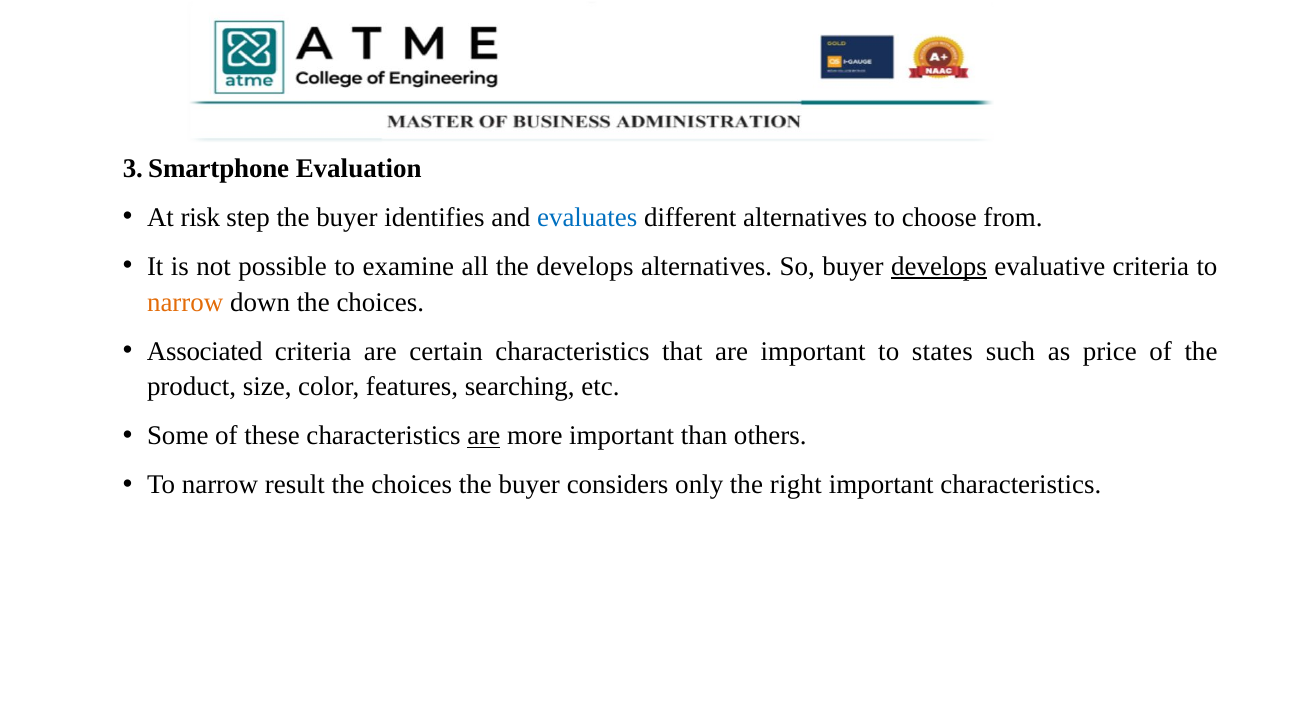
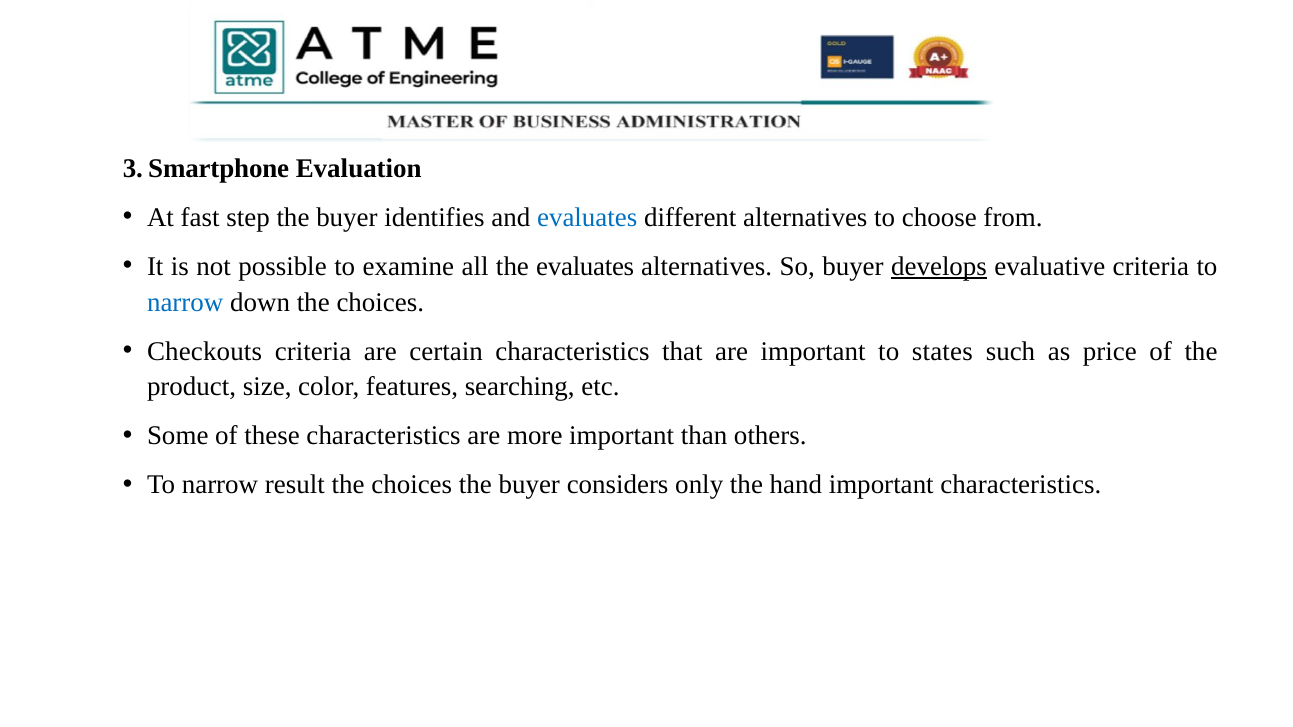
risk: risk -> fast
the develops: develops -> evaluates
narrow at (185, 302) colour: orange -> blue
Associated: Associated -> Checkouts
are at (484, 436) underline: present -> none
right: right -> hand
